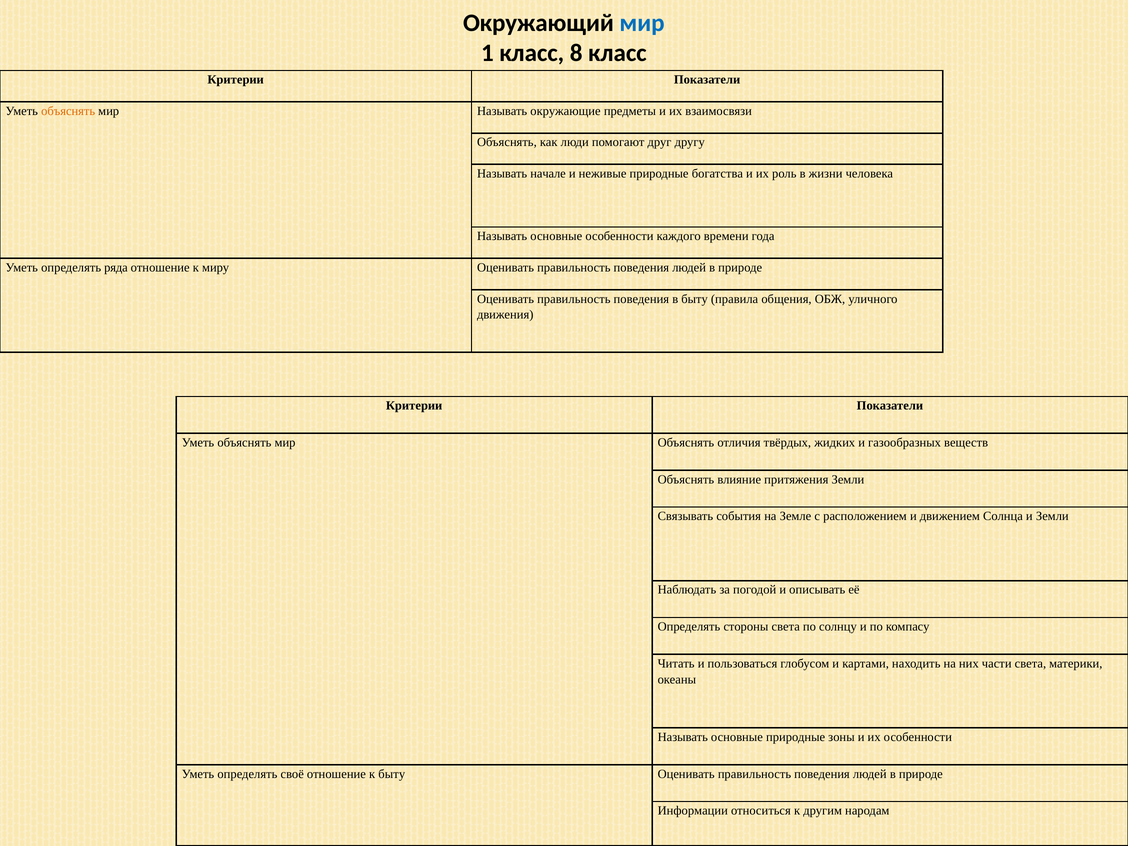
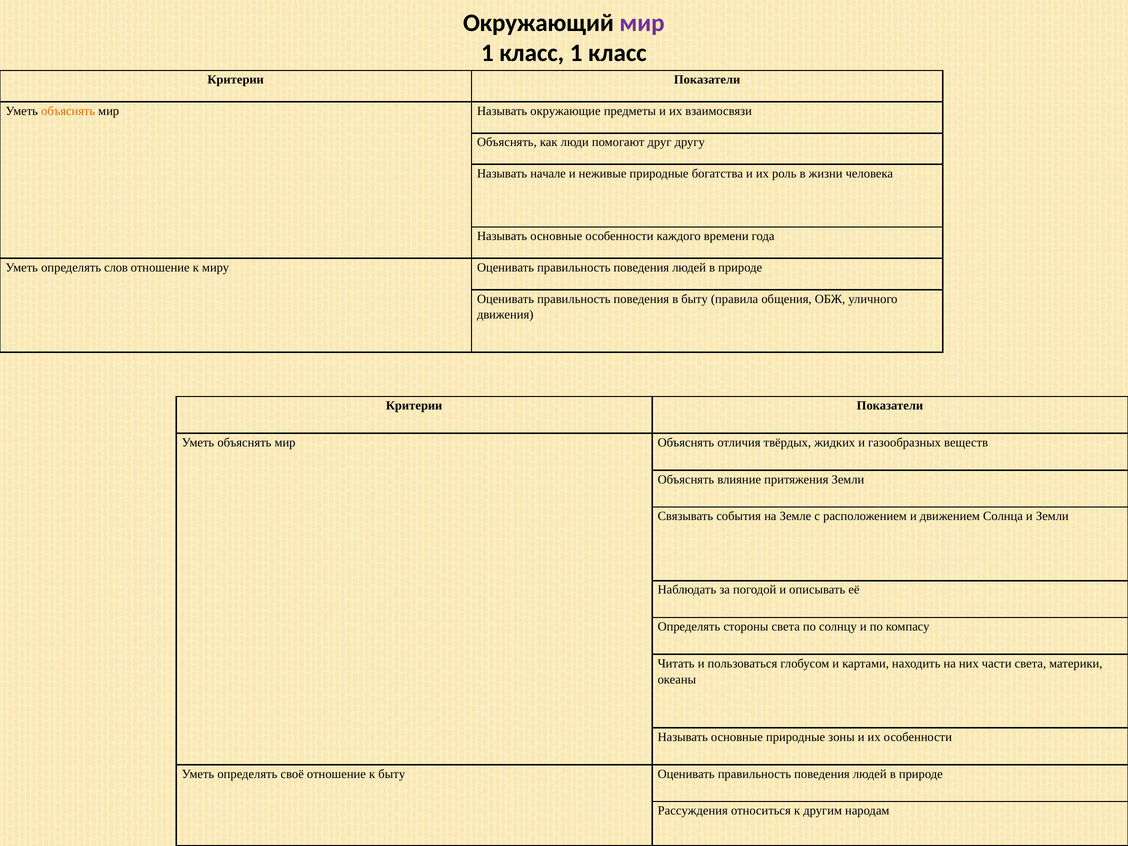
мир at (642, 23) colour: blue -> purple
класс 8: 8 -> 1
ряда: ряда -> слов
Информации: Информации -> Рассуждения
